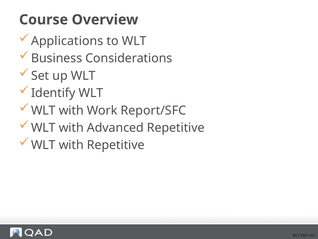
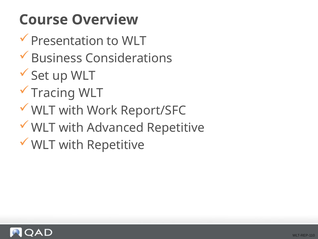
Applications: Applications -> Presentation
Identify: Identify -> Tracing
